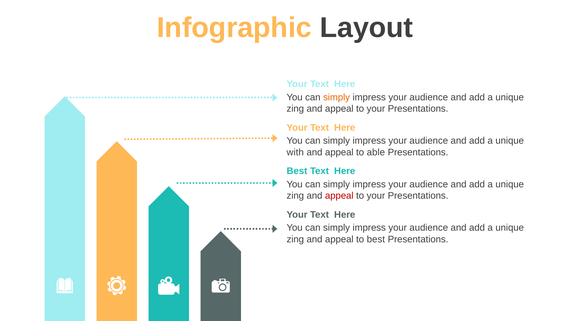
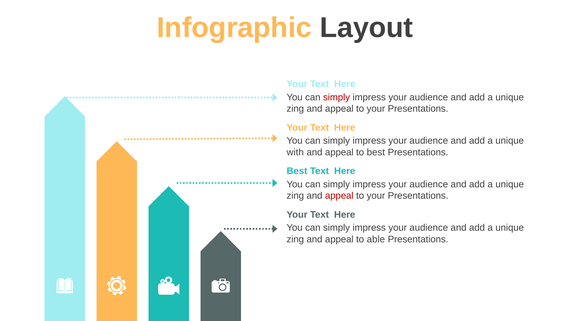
simply at (337, 97) colour: orange -> red
to able: able -> best
to best: best -> able
